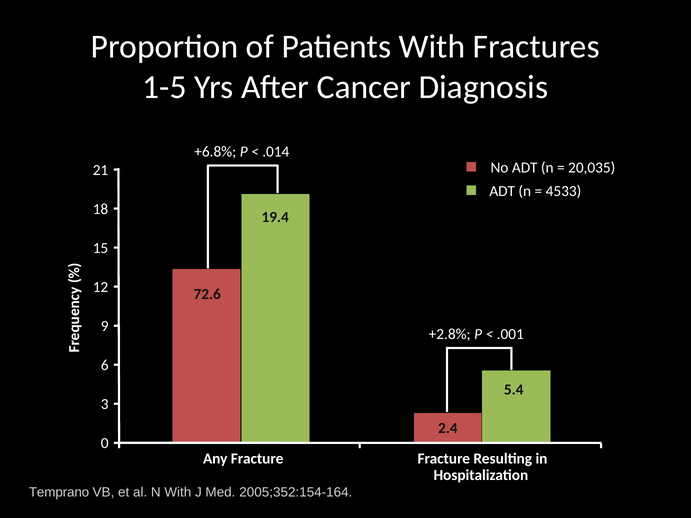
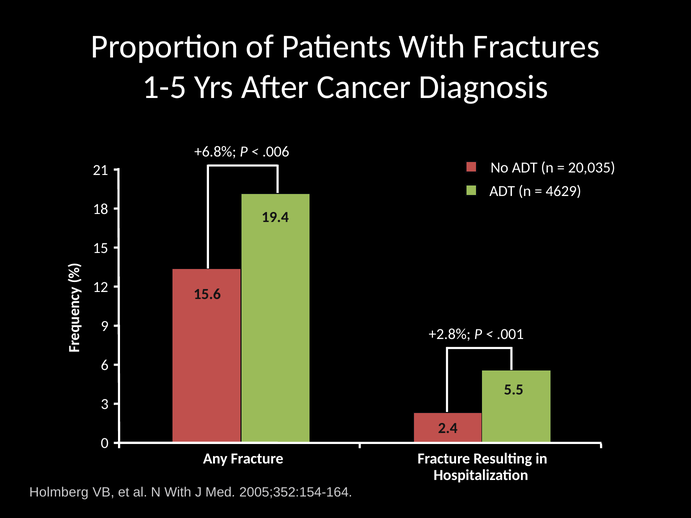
.014: .014 -> .006
4533: 4533 -> 4629
72.6: 72.6 -> 15.6
5.4: 5.4 -> 5.5
Temprano: Temprano -> Holmberg
